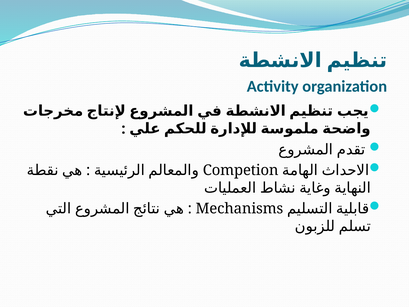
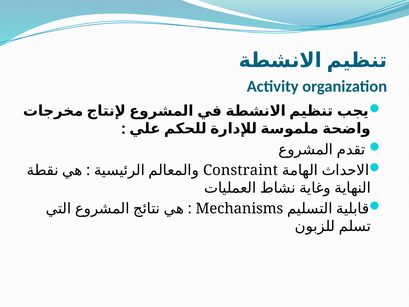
Competion: Competion -> Constraint
